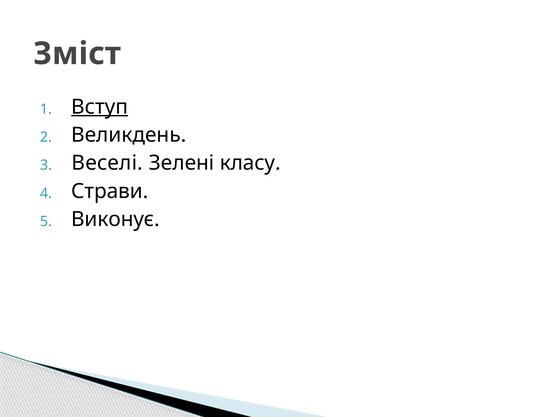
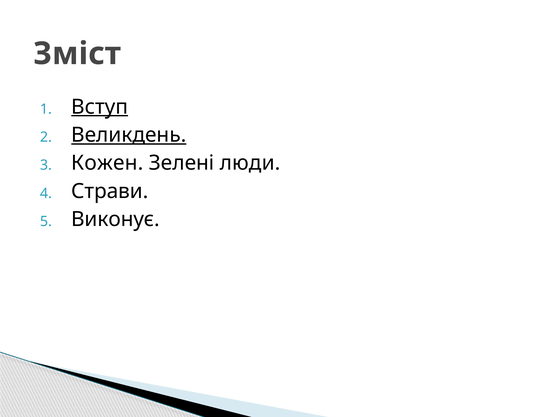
Великдень underline: none -> present
Веселі: Веселі -> Кожен
класу: класу -> люди
